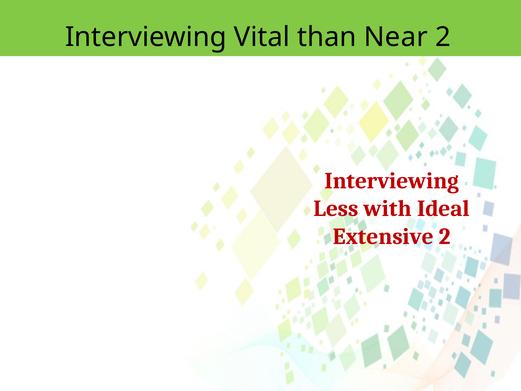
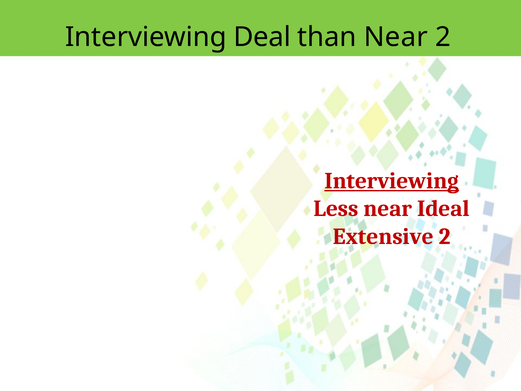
Vital: Vital -> Deal
Interviewing at (392, 181) underline: none -> present
Less with: with -> near
